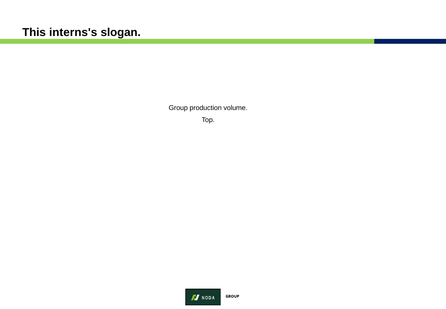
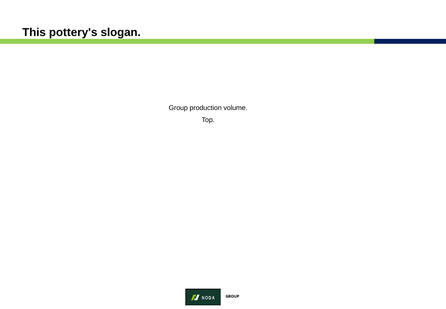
interns's: interns's -> pottery's
